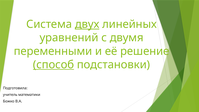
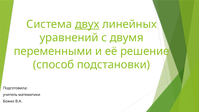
способ underline: present -> none
